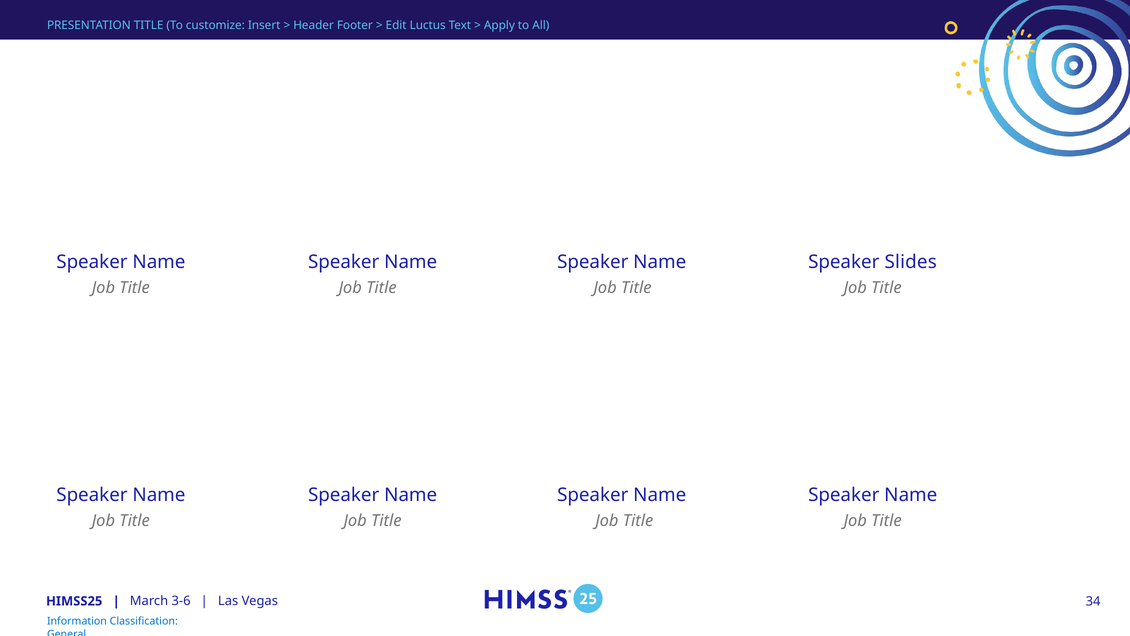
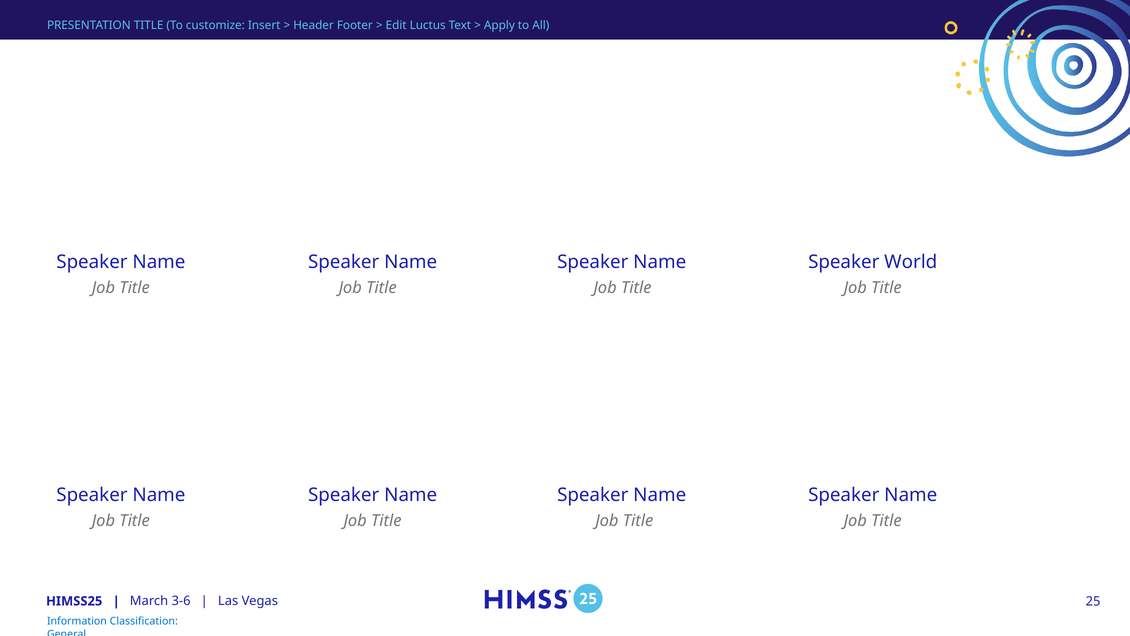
Slides: Slides -> World
34: 34 -> 25
